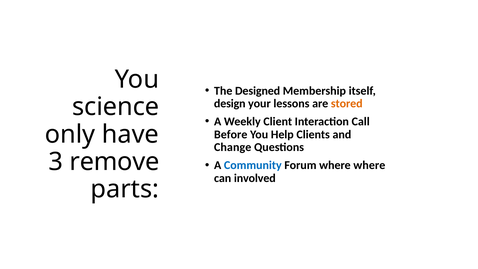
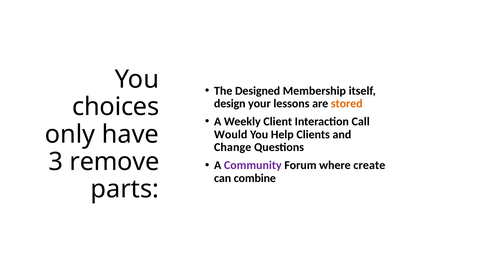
science: science -> choices
Before: Before -> Would
Community colour: blue -> purple
where where: where -> create
involved: involved -> combine
